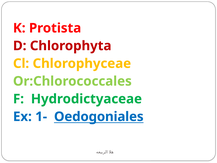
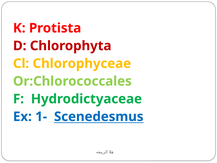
Oedogoniales: Oedogoniales -> Scenedesmus
